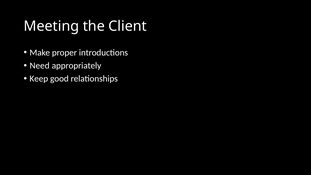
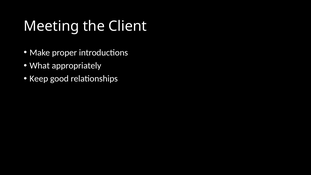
Need: Need -> What
